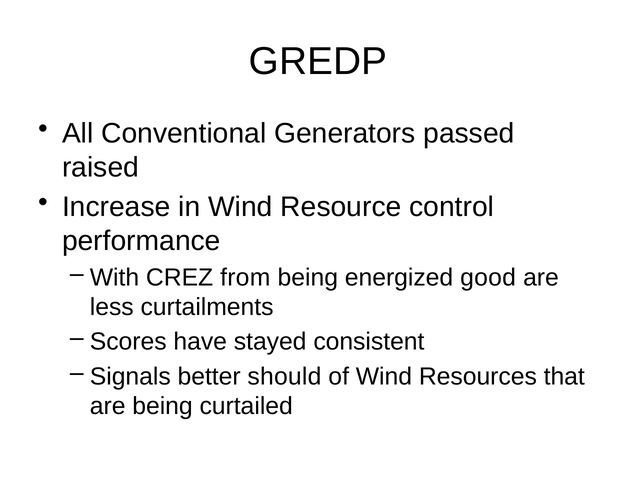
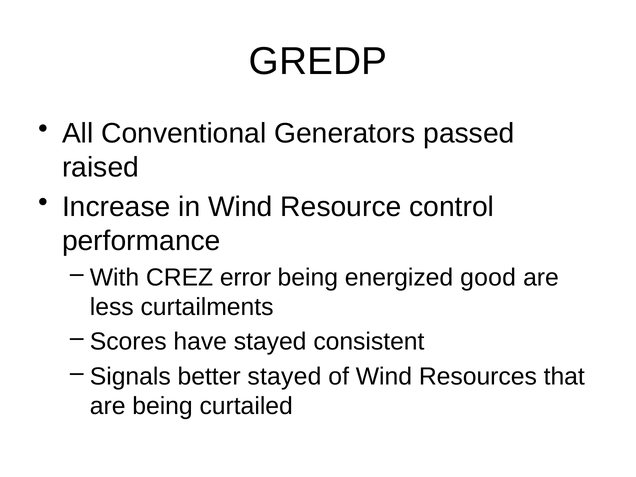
from: from -> error
better should: should -> stayed
